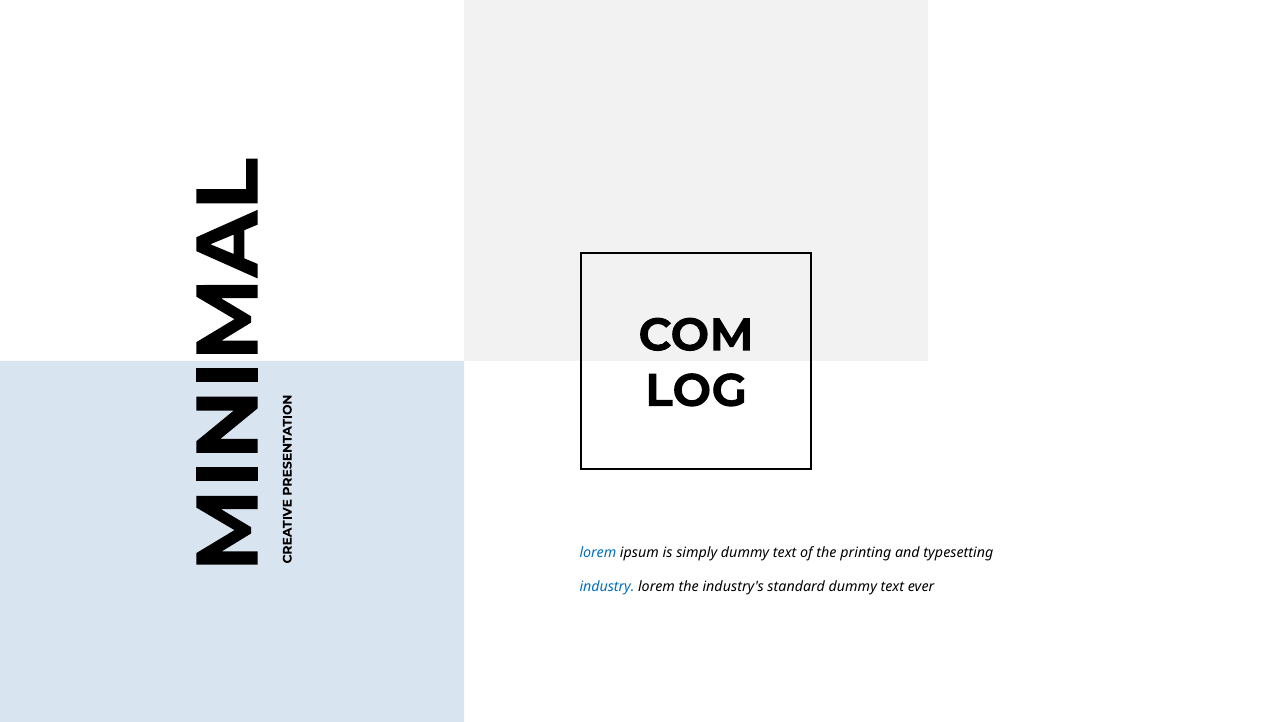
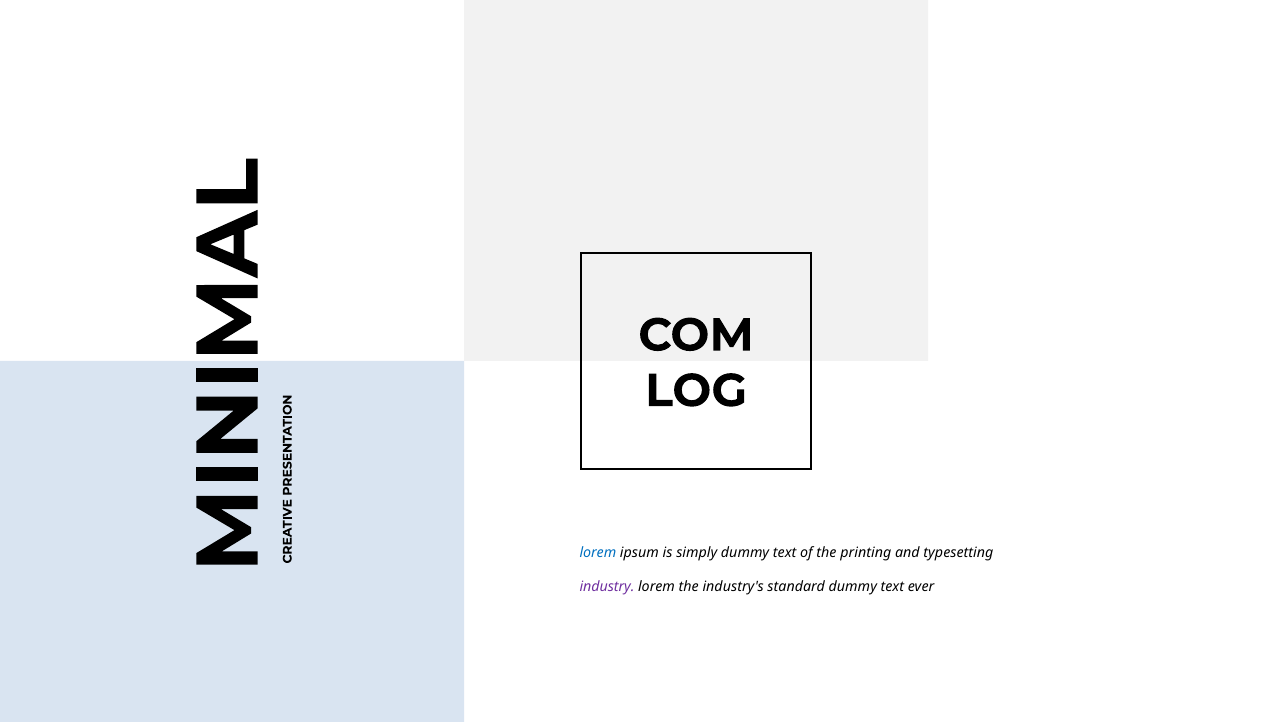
industry colour: blue -> purple
